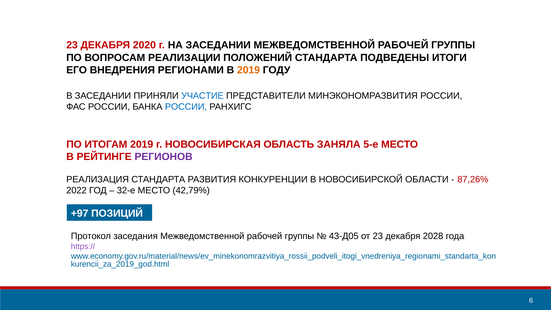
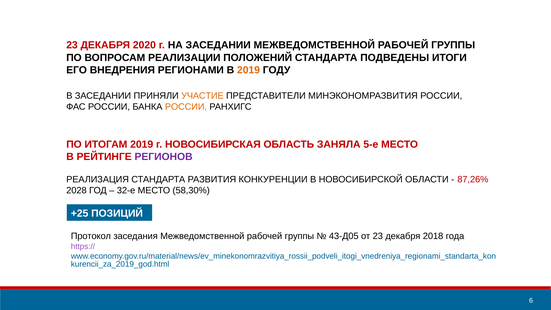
УЧАСТИЕ colour: blue -> orange
РОССИИ at (186, 107) colour: blue -> orange
2022: 2022 -> 2028
42,79%: 42,79% -> 58,30%
+97: +97 -> +25
2028: 2028 -> 2018
